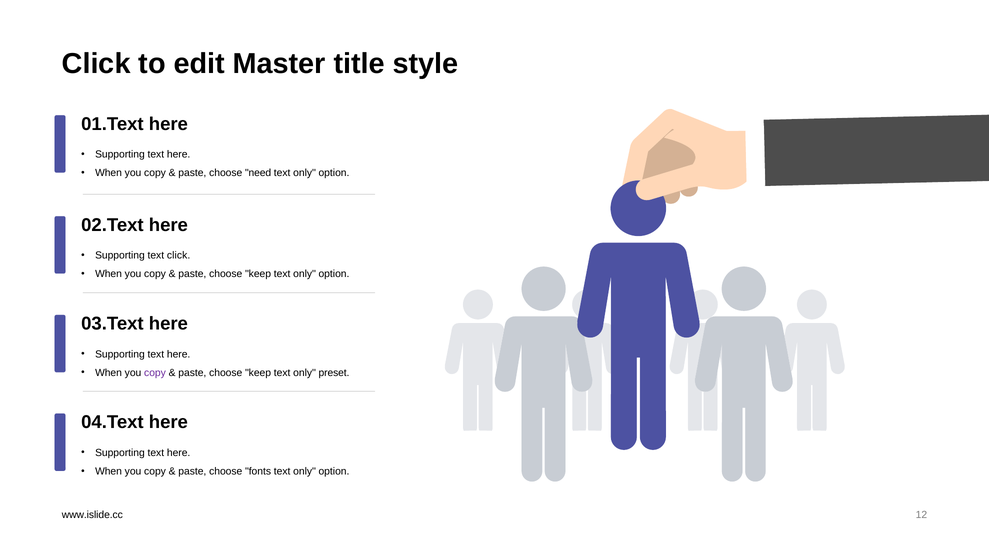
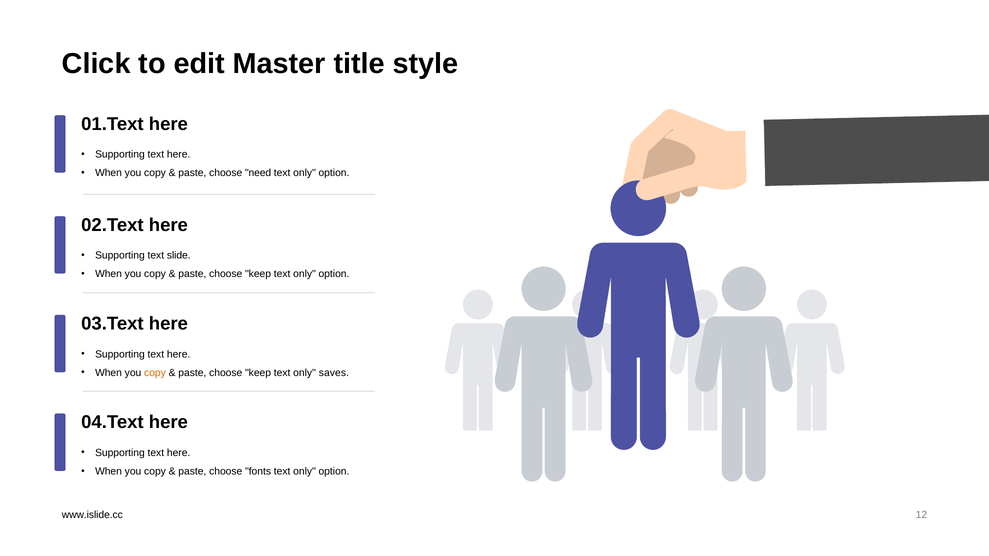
text click: click -> slide
copy at (155, 373) colour: purple -> orange
preset: preset -> saves
